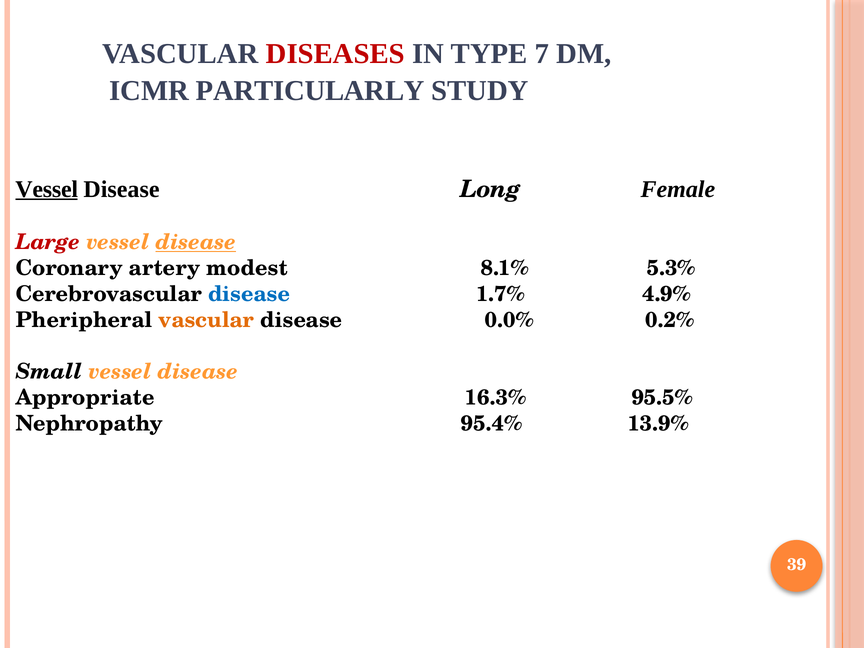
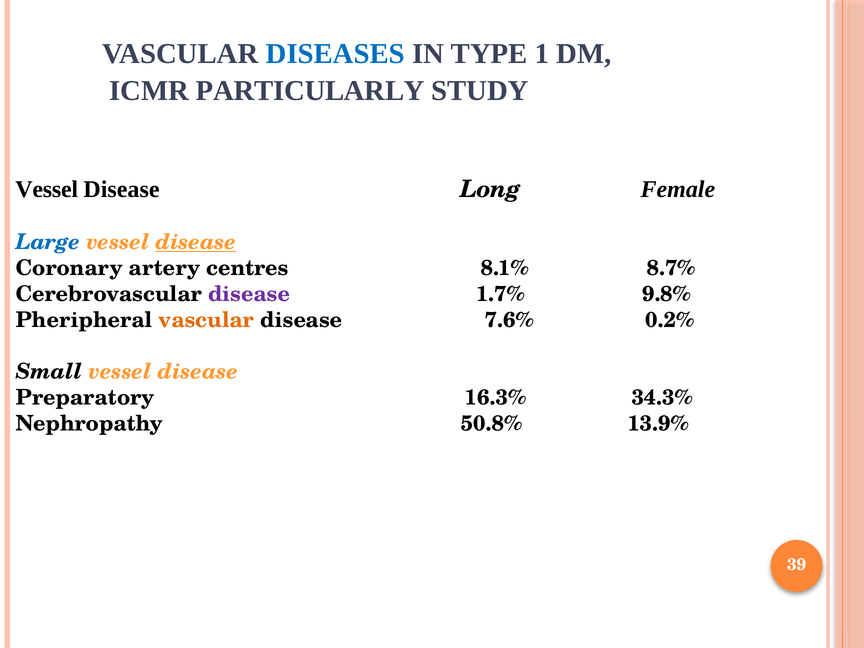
DISEASES colour: red -> blue
7: 7 -> 1
Vessel at (47, 189) underline: present -> none
Large colour: red -> blue
modest: modest -> centres
5.3%: 5.3% -> 8.7%
disease at (249, 294) colour: blue -> purple
4.9%: 4.9% -> 9.8%
0.0%: 0.0% -> 7.6%
Appropriate: Appropriate -> Preparatory
95.5%: 95.5% -> 34.3%
95.4%: 95.4% -> 50.8%
